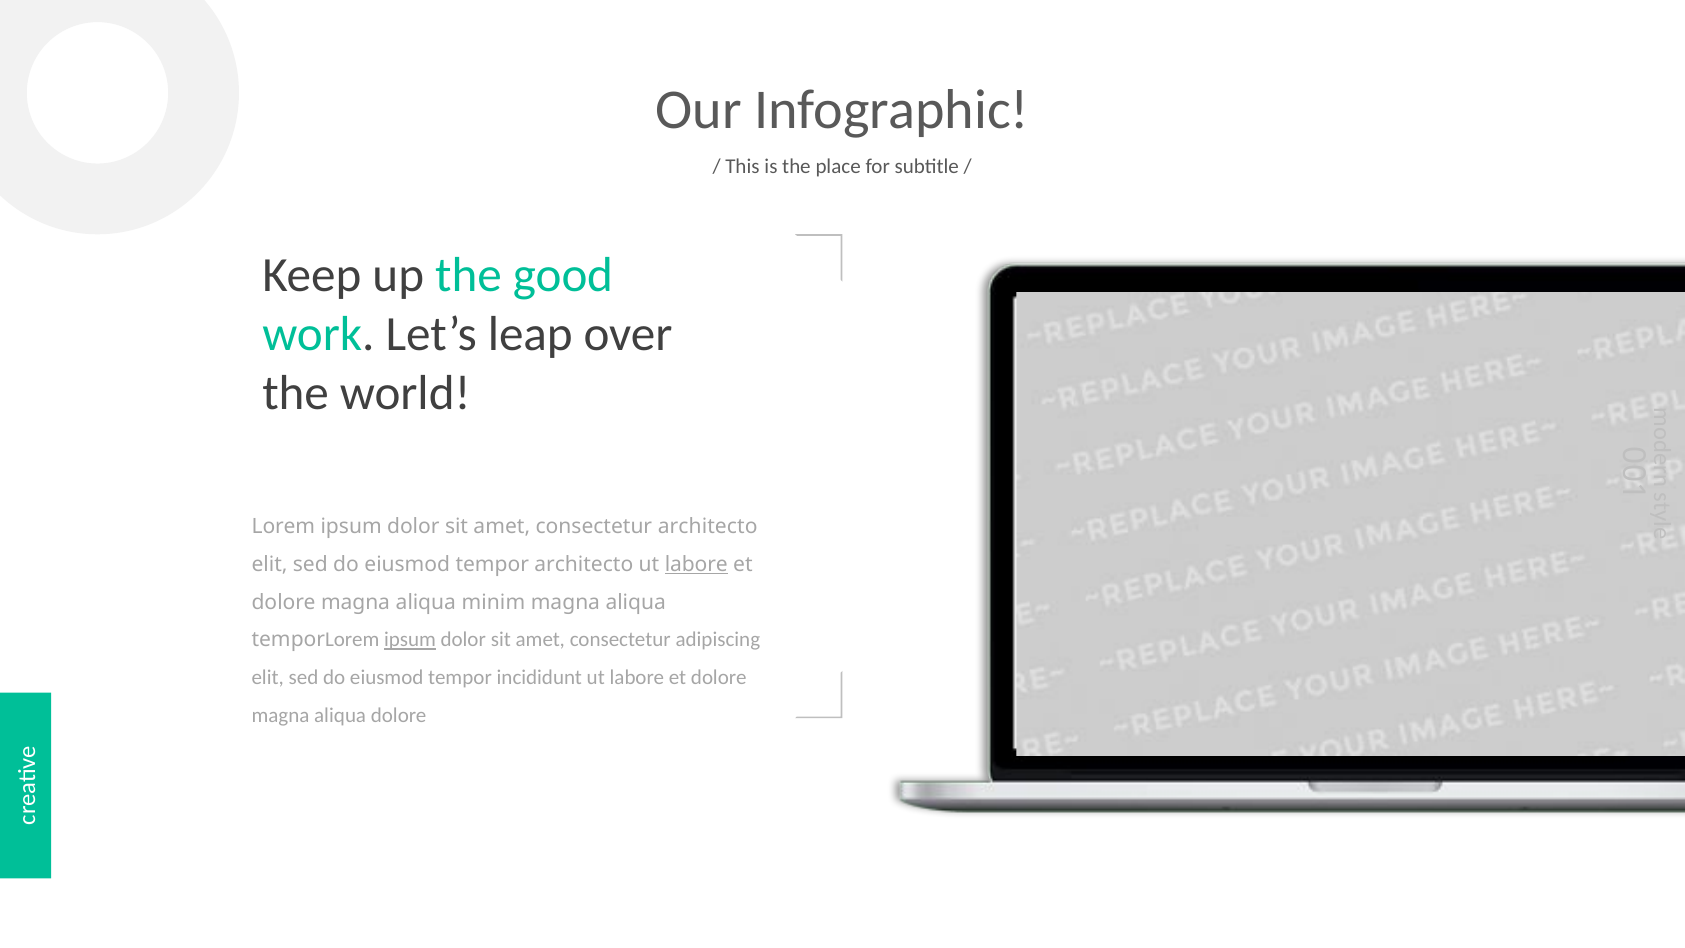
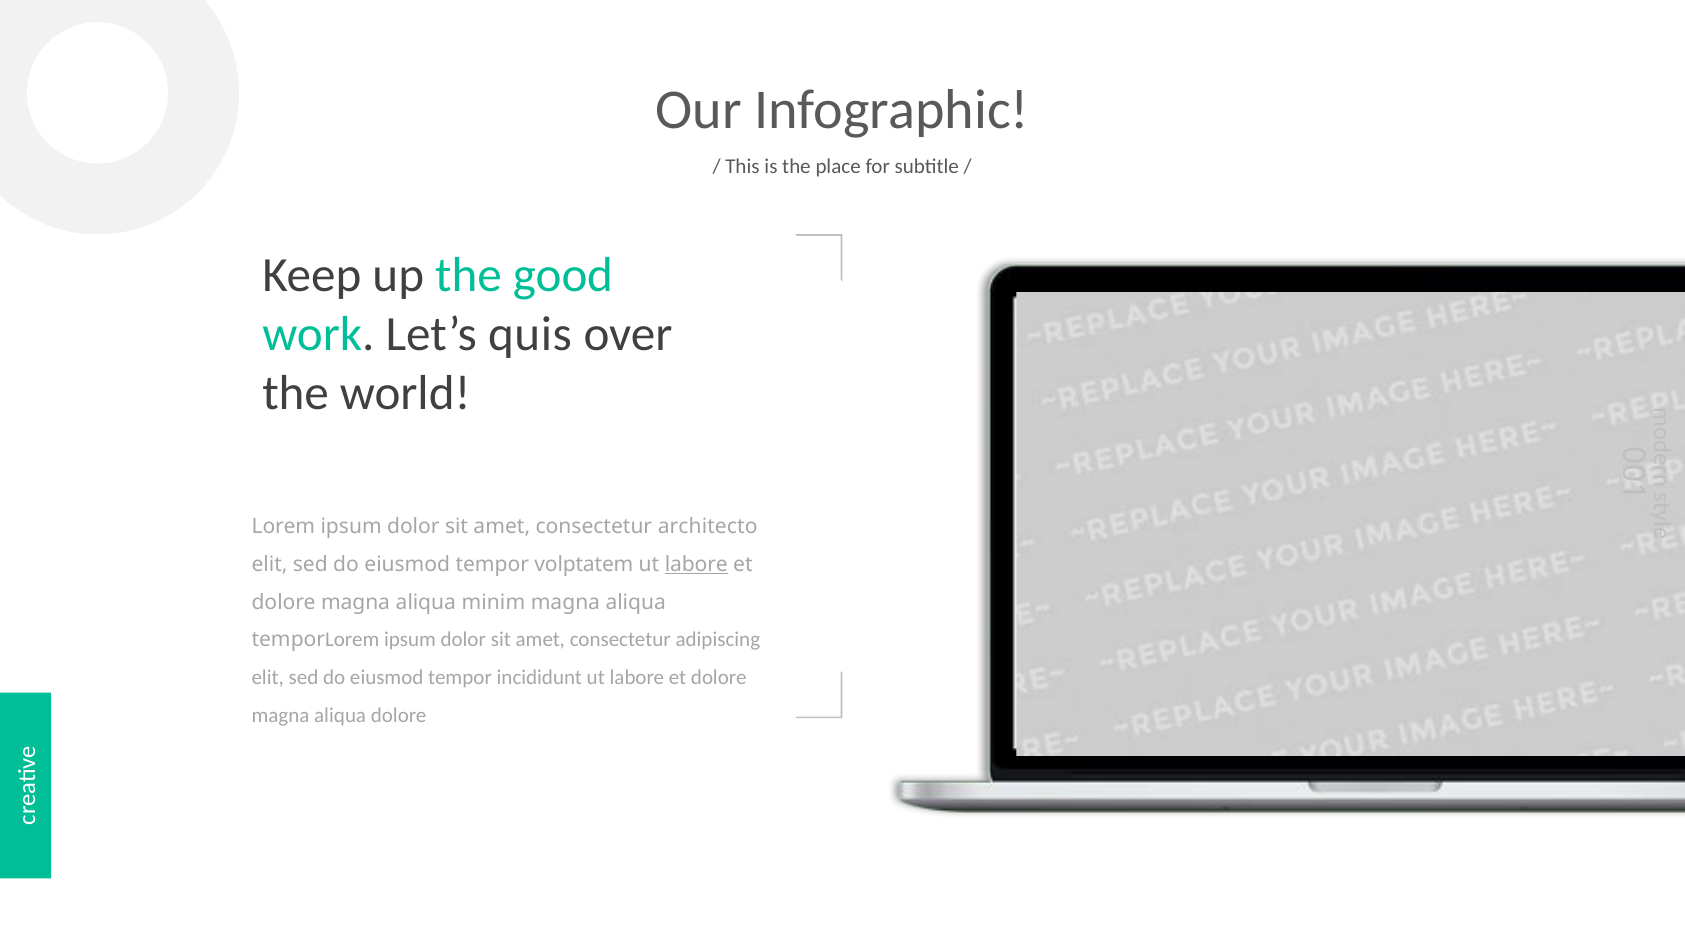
leap: leap -> quis
tempor architecto: architecto -> volptatem
ipsum at (410, 640) underline: present -> none
